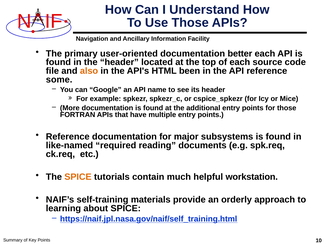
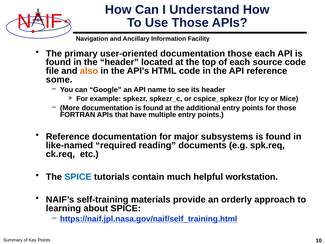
documentation better: better -> those
HTML been: been -> code
SPICE at (78, 177) colour: orange -> blue
